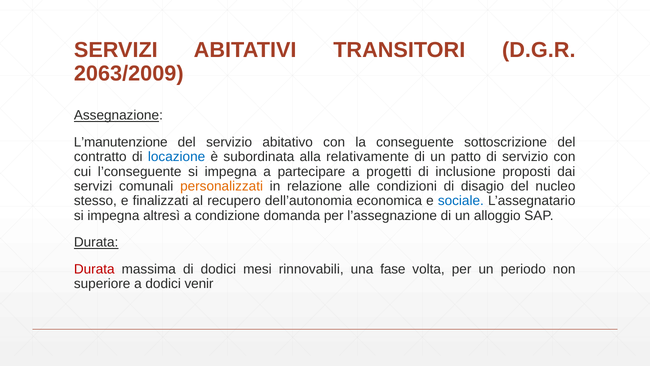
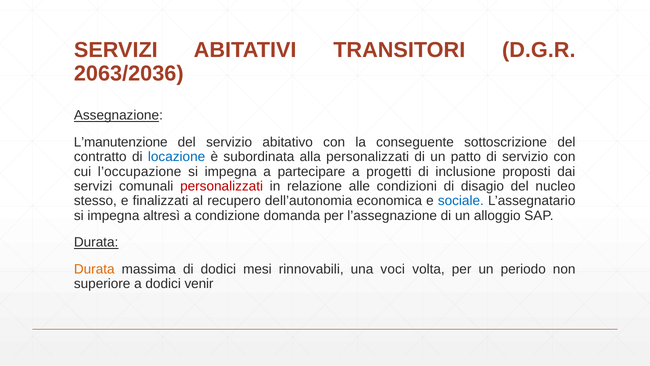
2063/2009: 2063/2009 -> 2063/2036
alla relativamente: relativamente -> personalizzati
l’conseguente: l’conseguente -> l’occupazione
personalizzati at (222, 186) colour: orange -> red
Durata at (94, 269) colour: red -> orange
fase: fase -> voci
